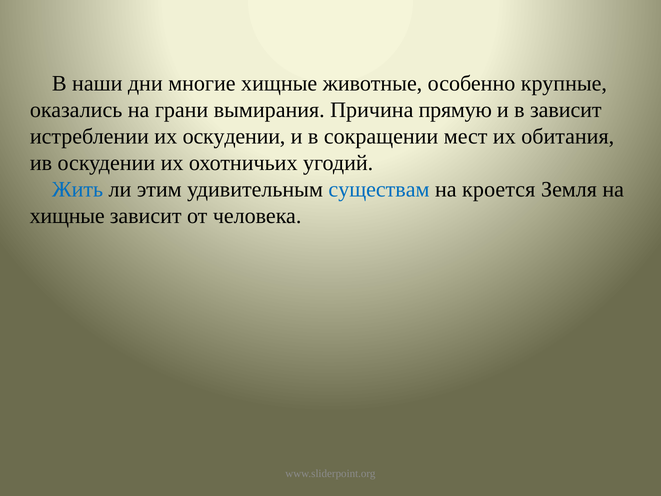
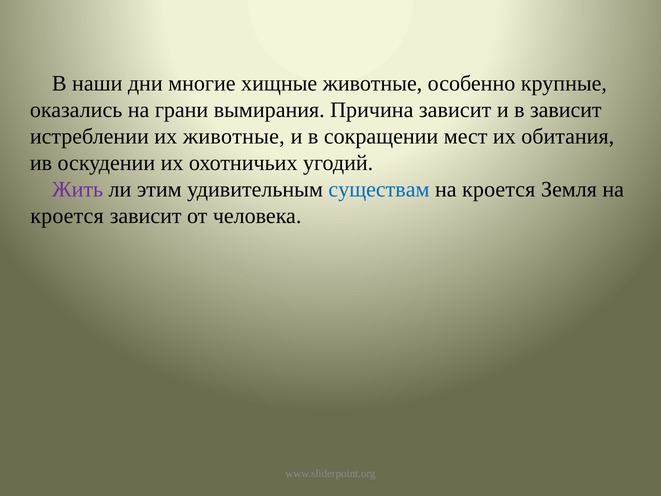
Причина прямую: прямую -> зависит
их оскудении: оскудении -> животные
Жить colour: blue -> purple
хищные at (67, 216): хищные -> кроется
